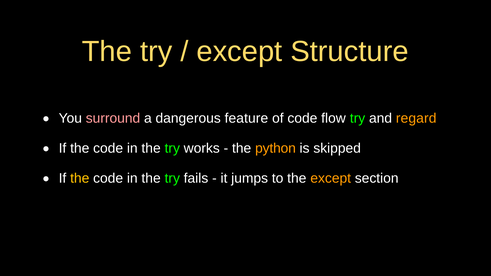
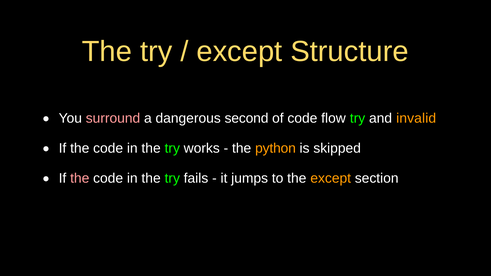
feature: feature -> second
regard: regard -> invalid
the at (80, 178) colour: yellow -> pink
